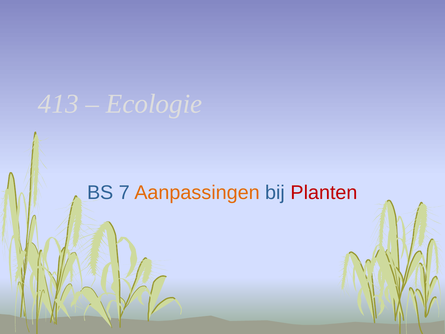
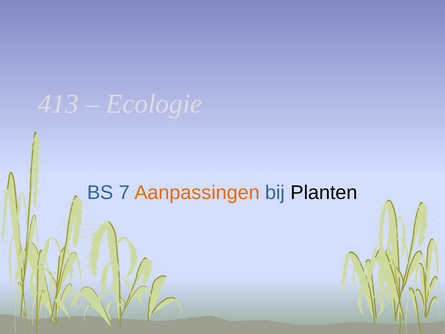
Planten colour: red -> black
